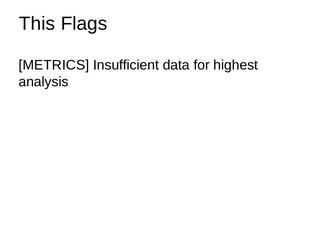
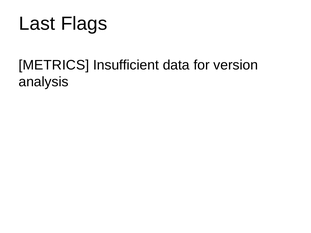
This: This -> Last
highest: highest -> version
